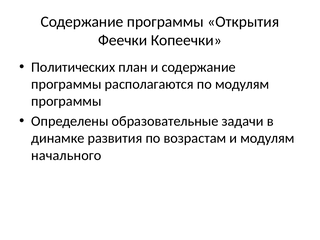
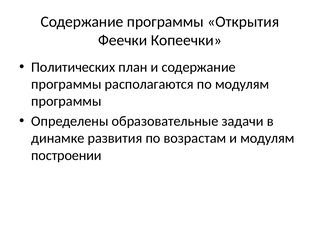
начального: начального -> построении
